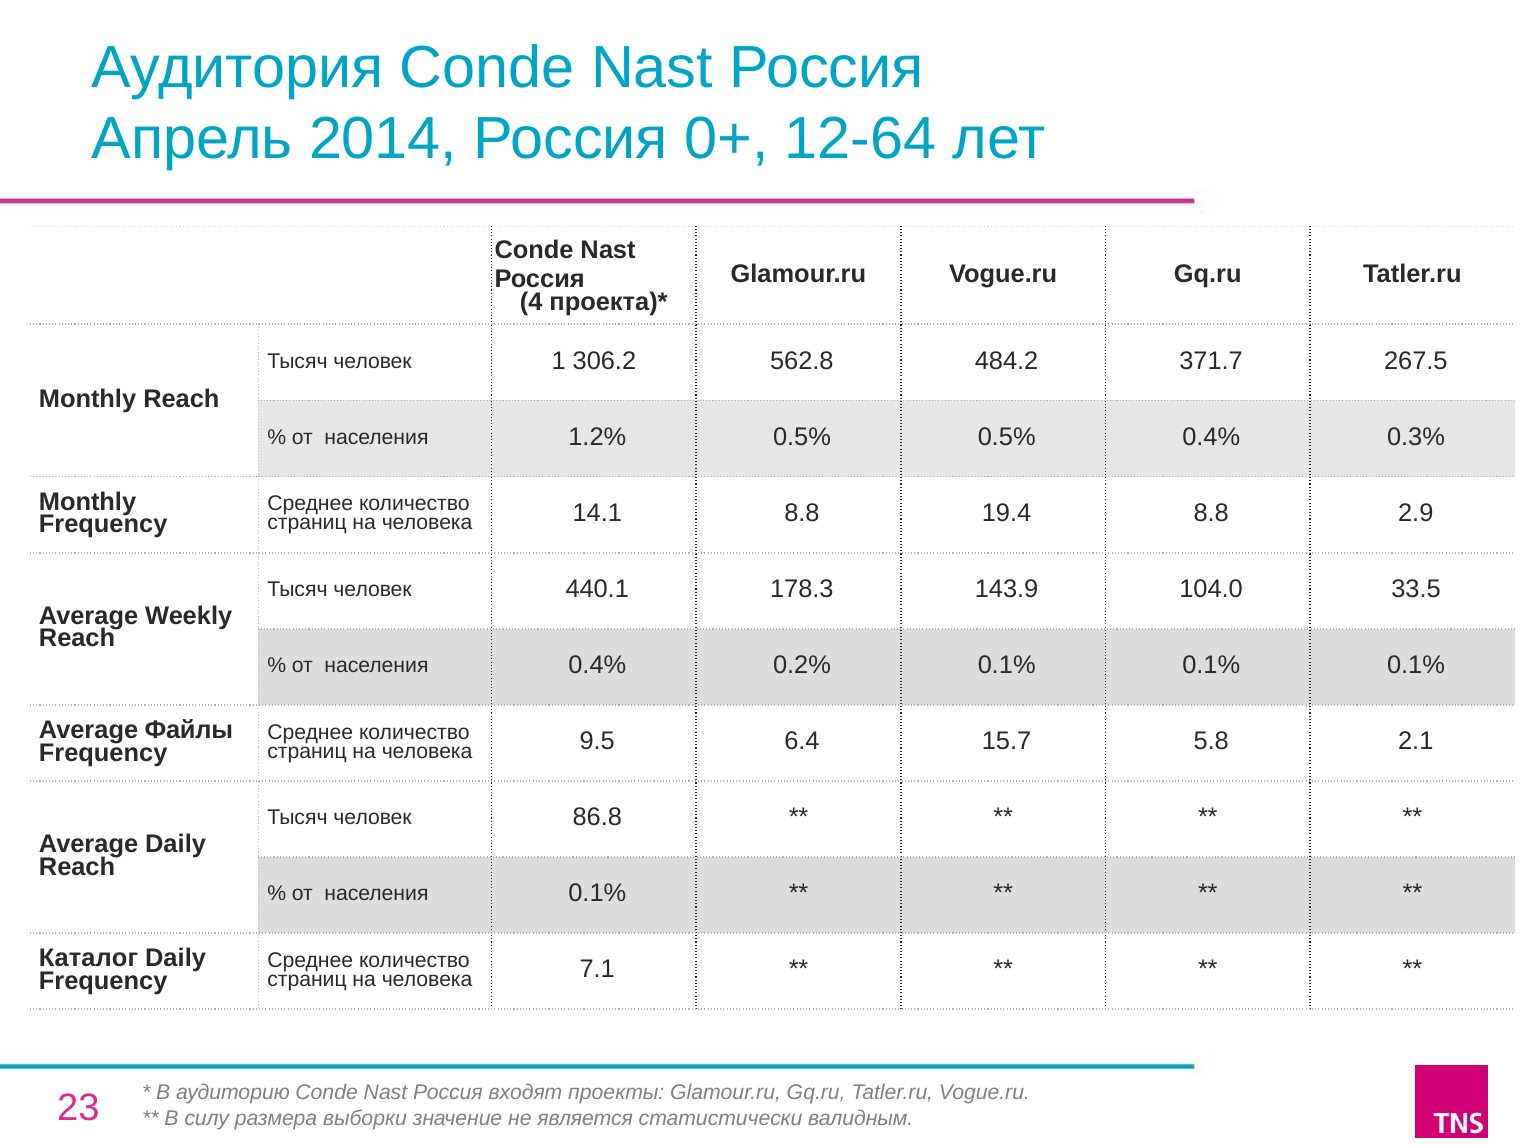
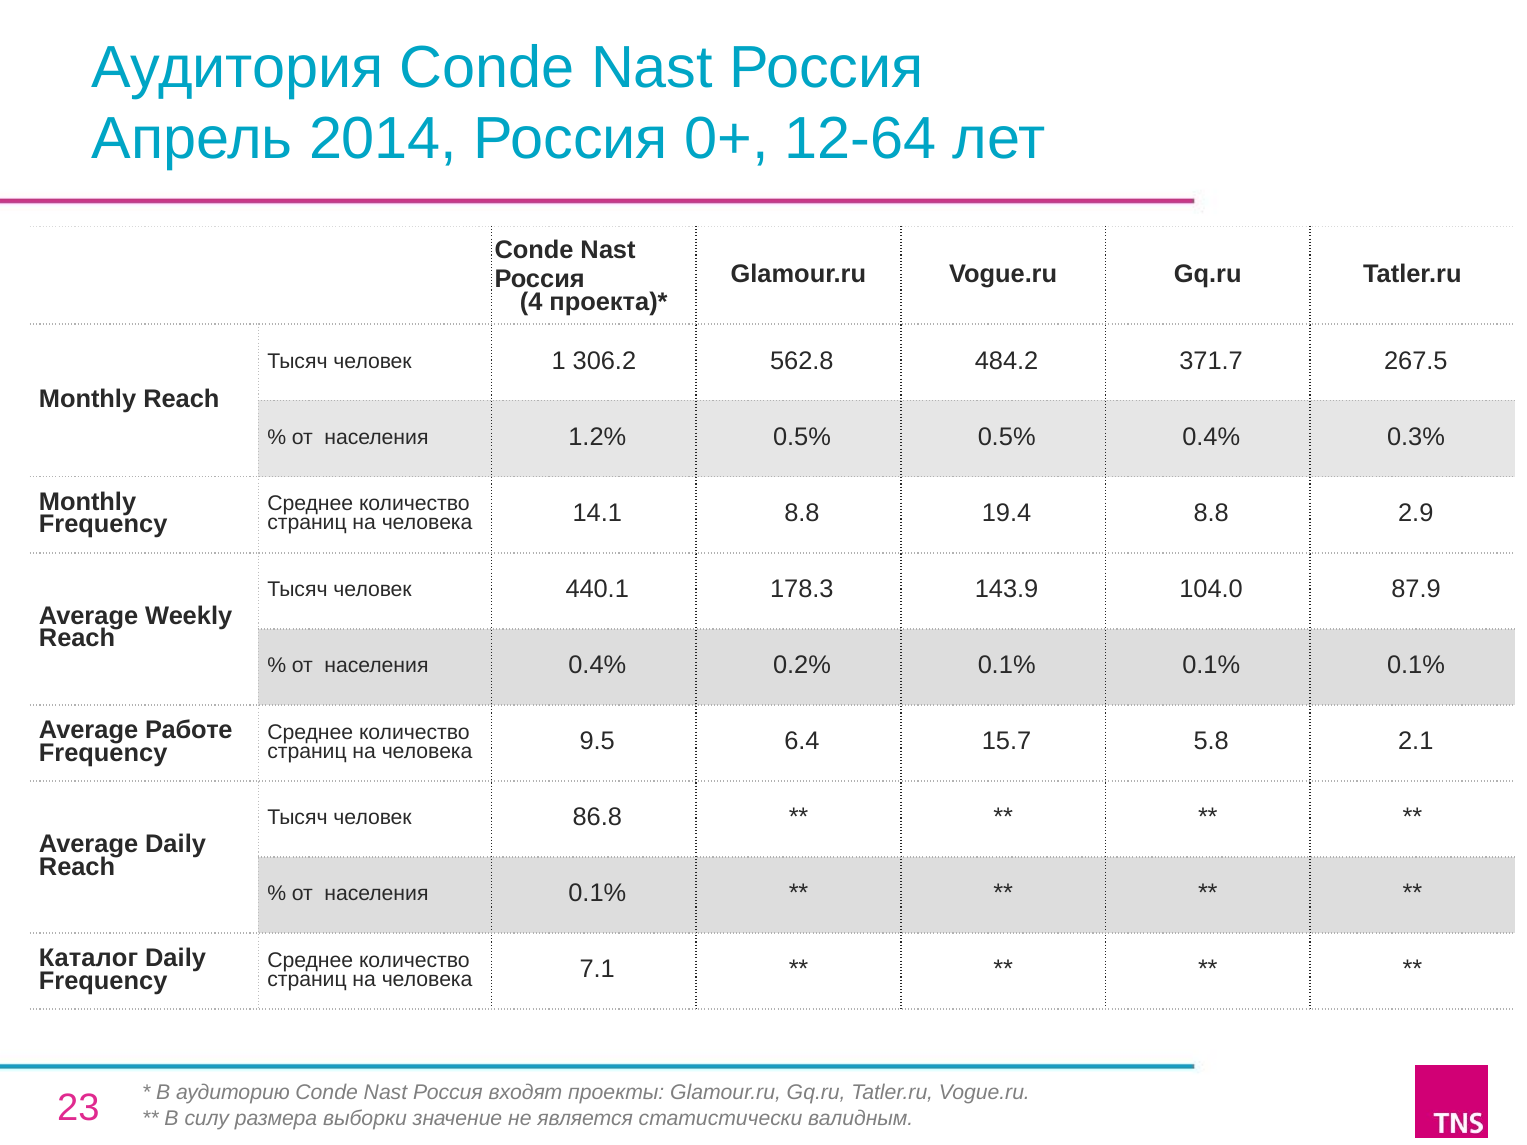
33.5: 33.5 -> 87.9
Файлы: Файлы -> Работе
